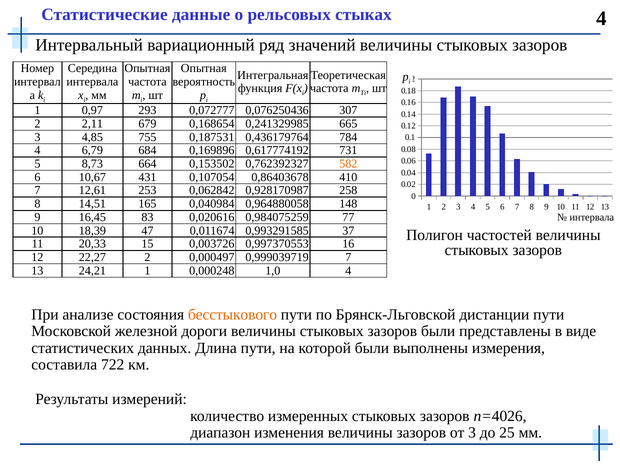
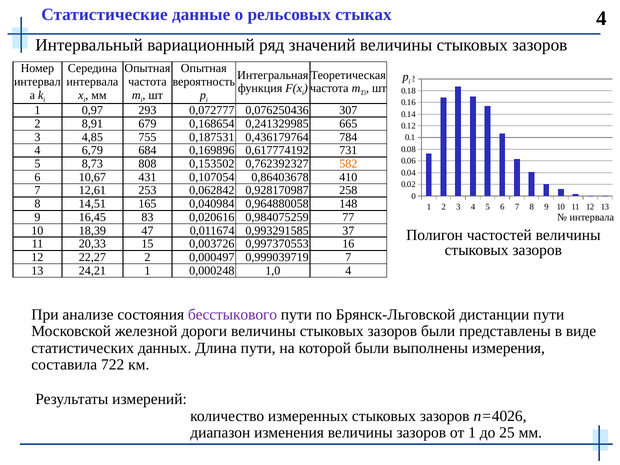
2,11: 2,11 -> 8,91
664: 664 -> 808
бесстыкового colour: orange -> purple
от 3: 3 -> 1
